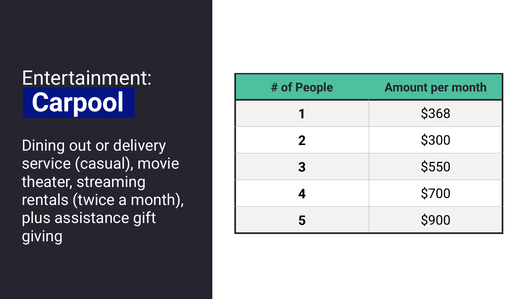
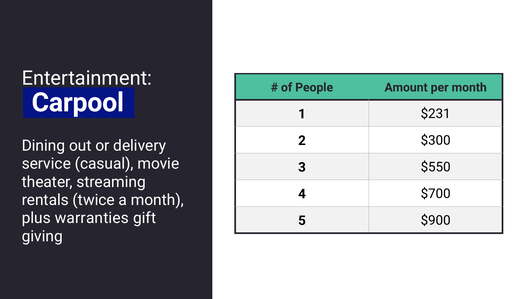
$368: $368 -> $231
assistance: assistance -> warranties
